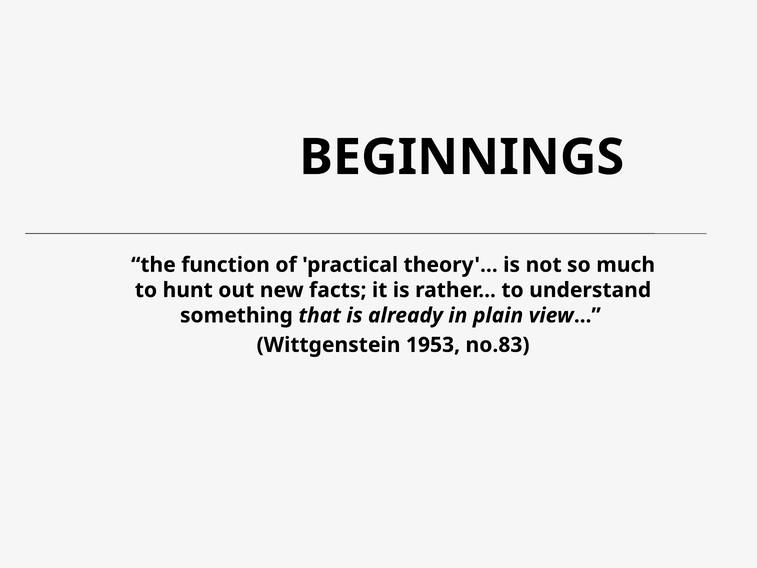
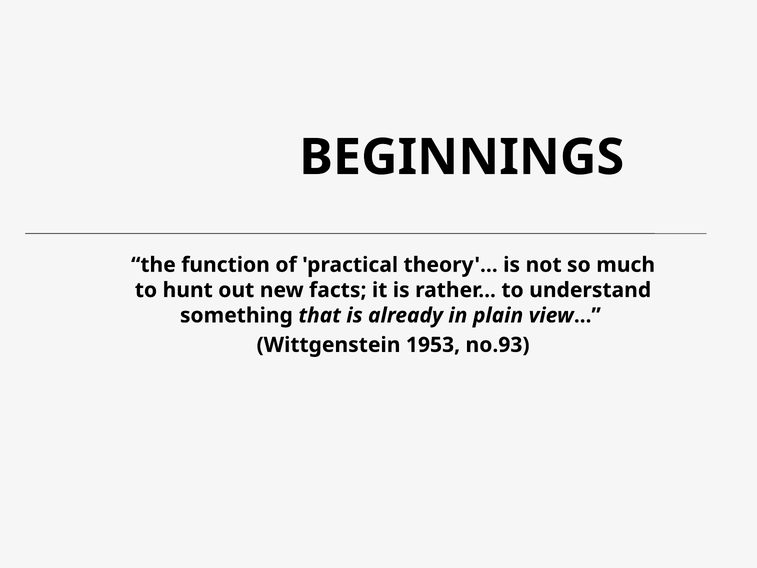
no.83: no.83 -> no.93
